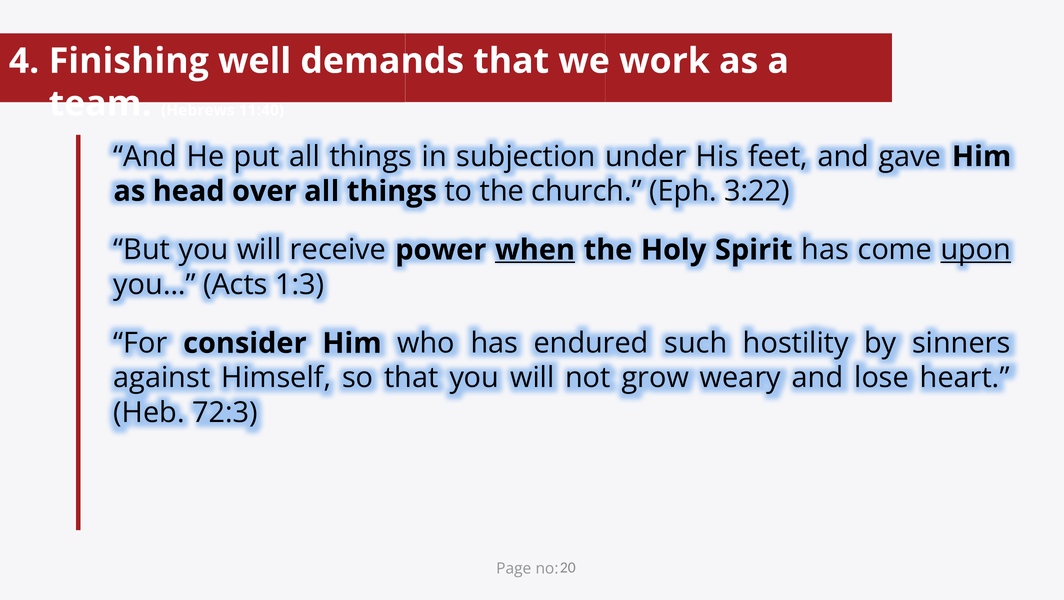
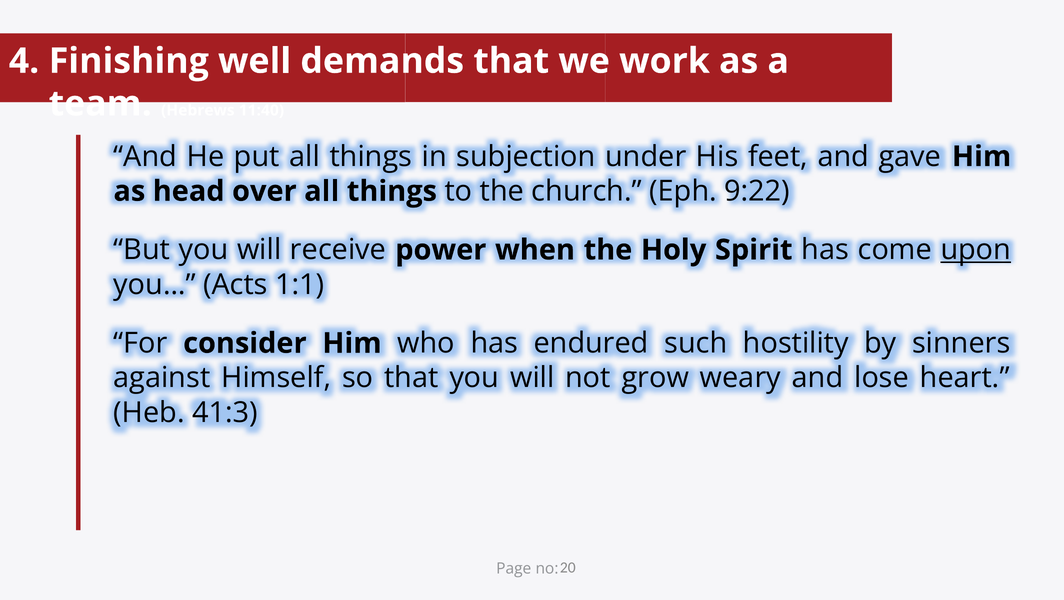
3:22: 3:22 -> 9:22
when underline: present -> none
1:3: 1:3 -> 1:1
72:3: 72:3 -> 41:3
